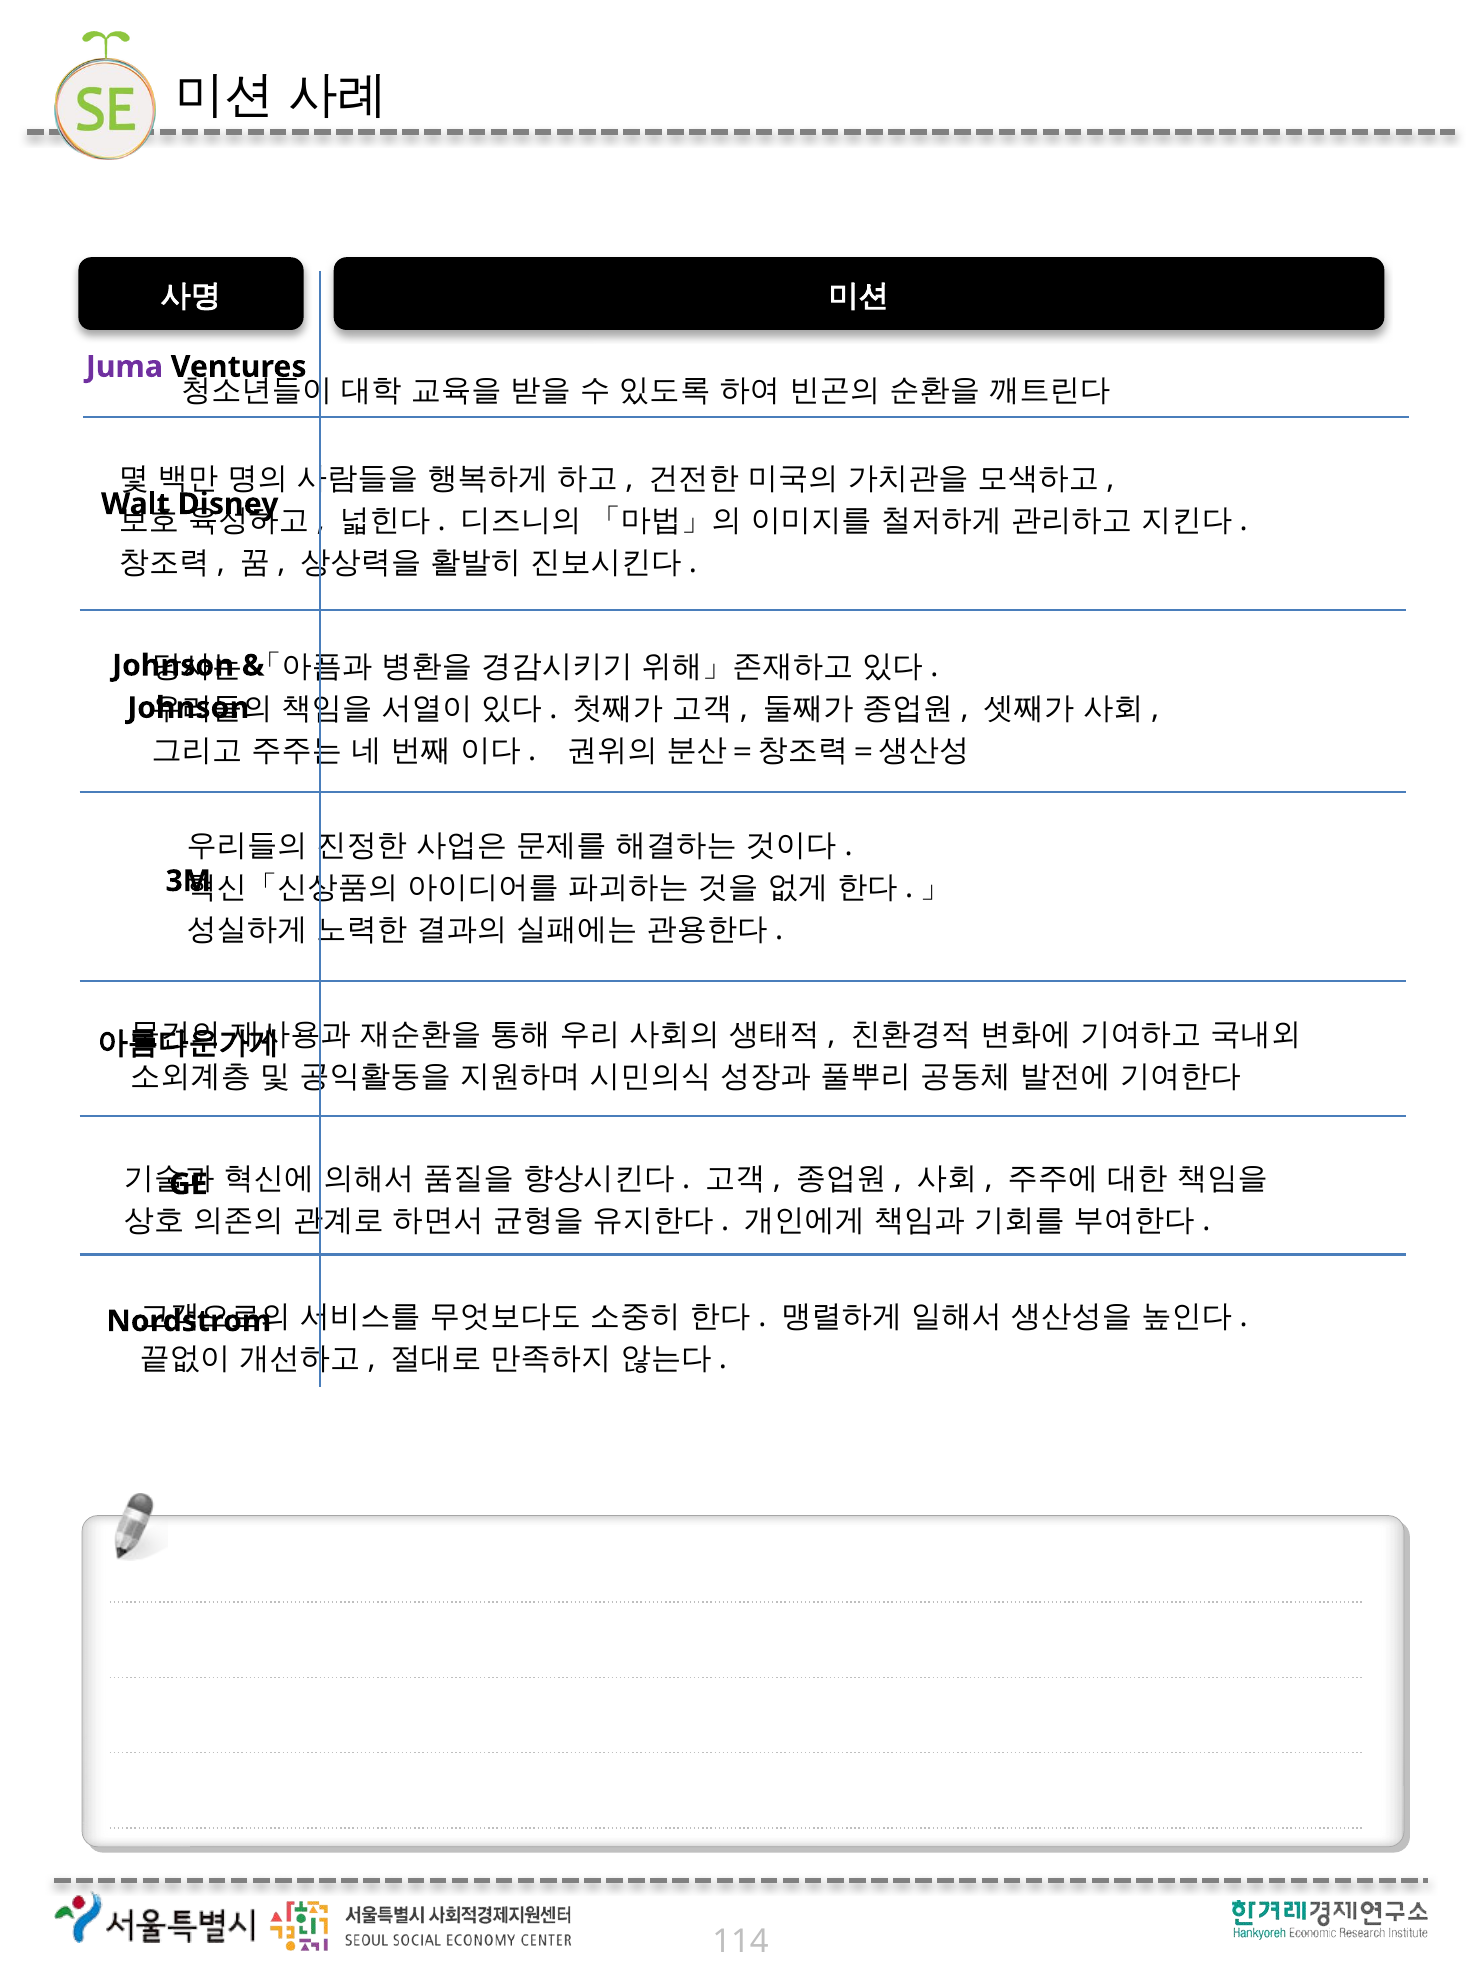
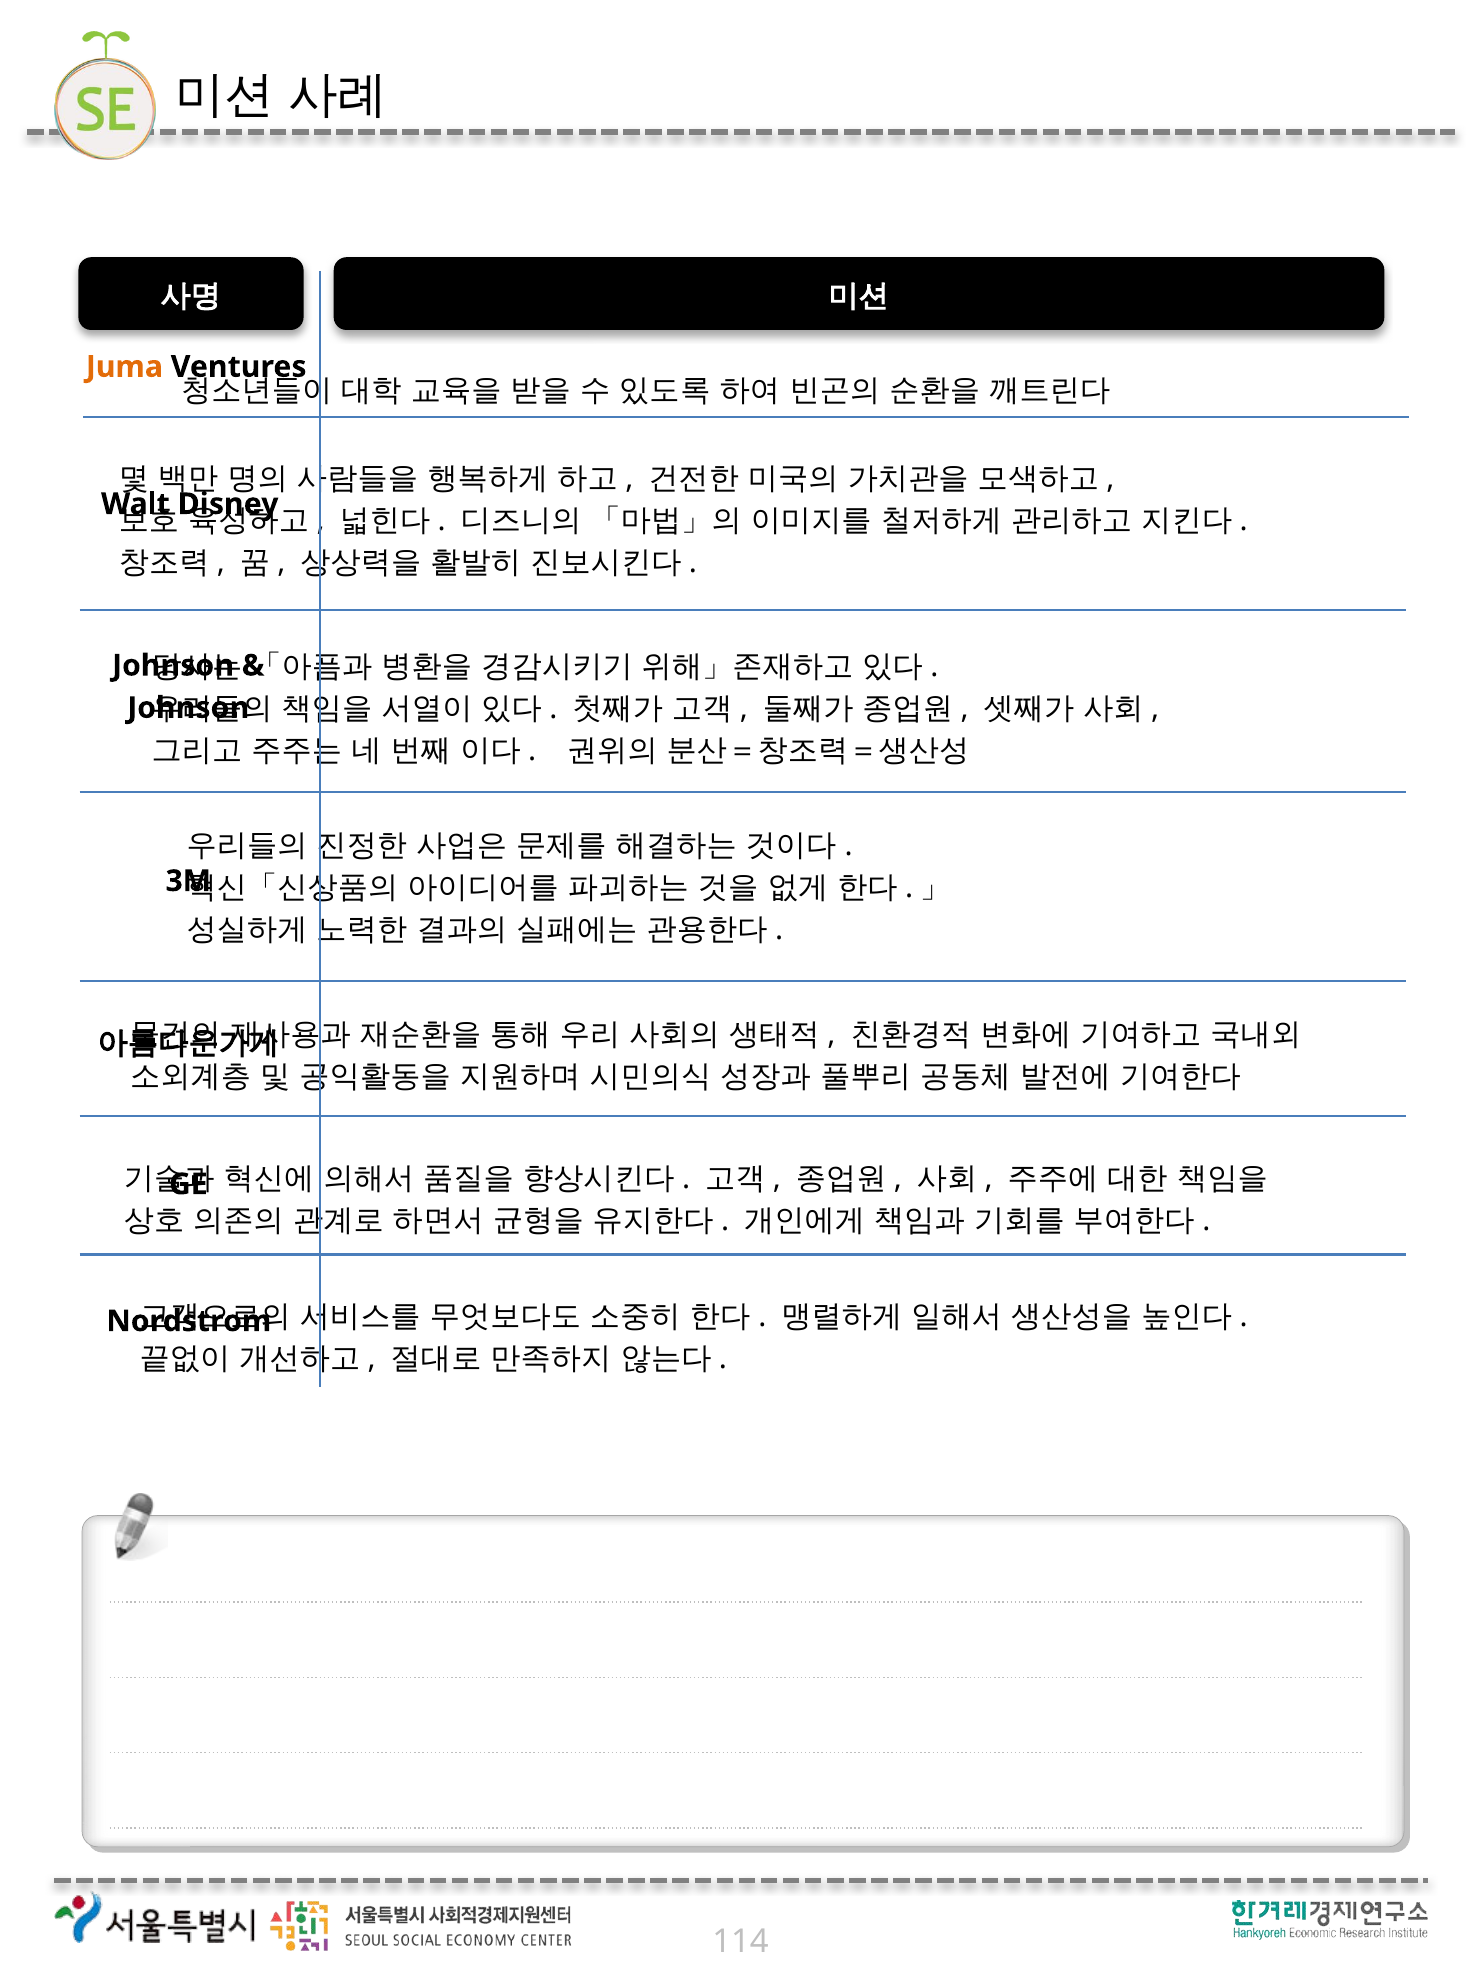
Juma colour: purple -> orange
